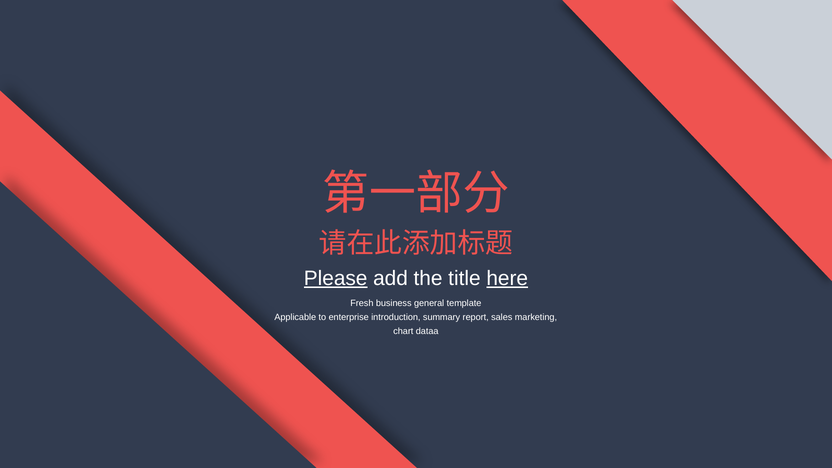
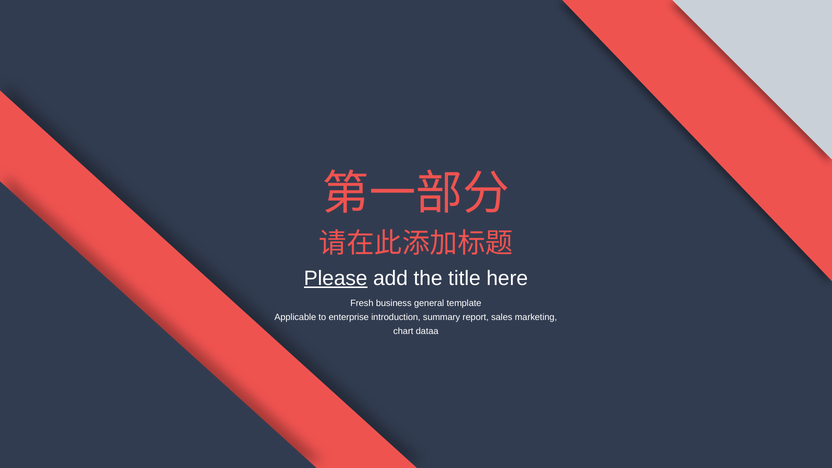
here underline: present -> none
